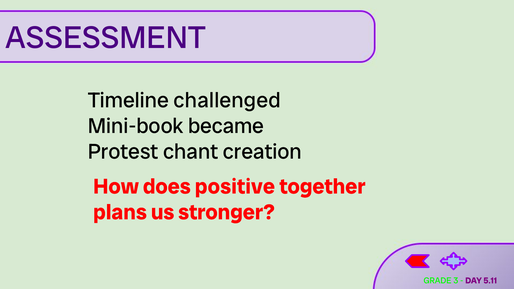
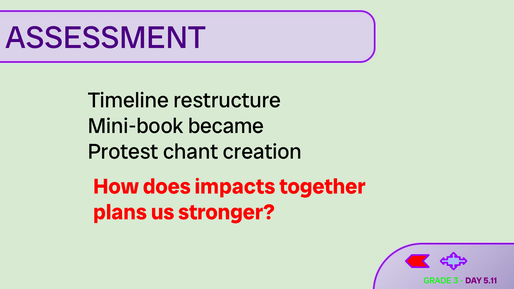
challenged: challenged -> restructure
positive: positive -> impacts
